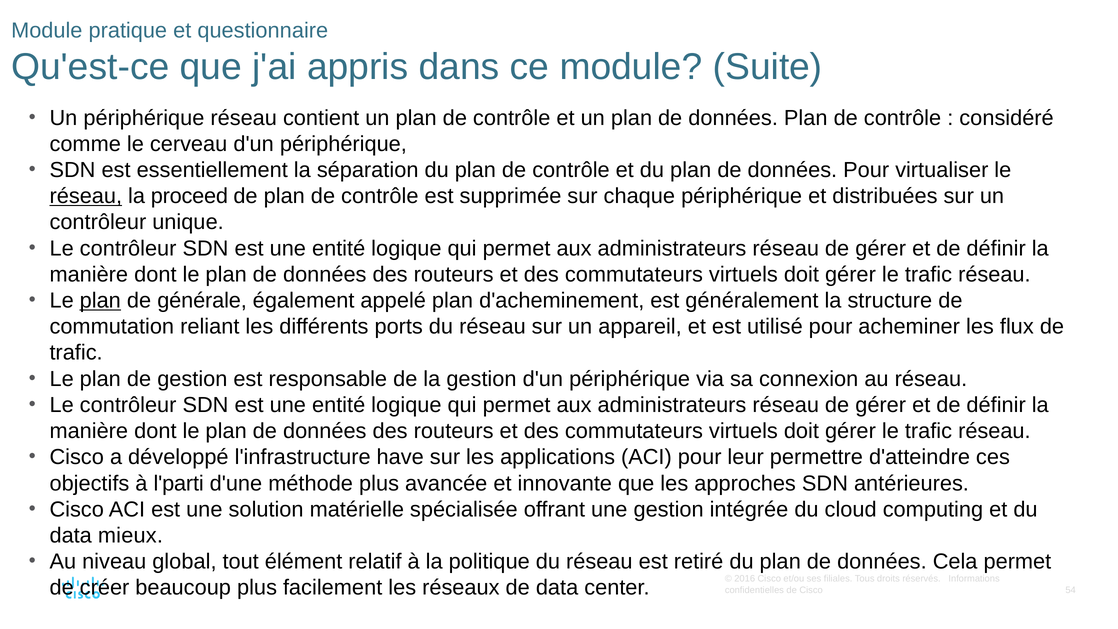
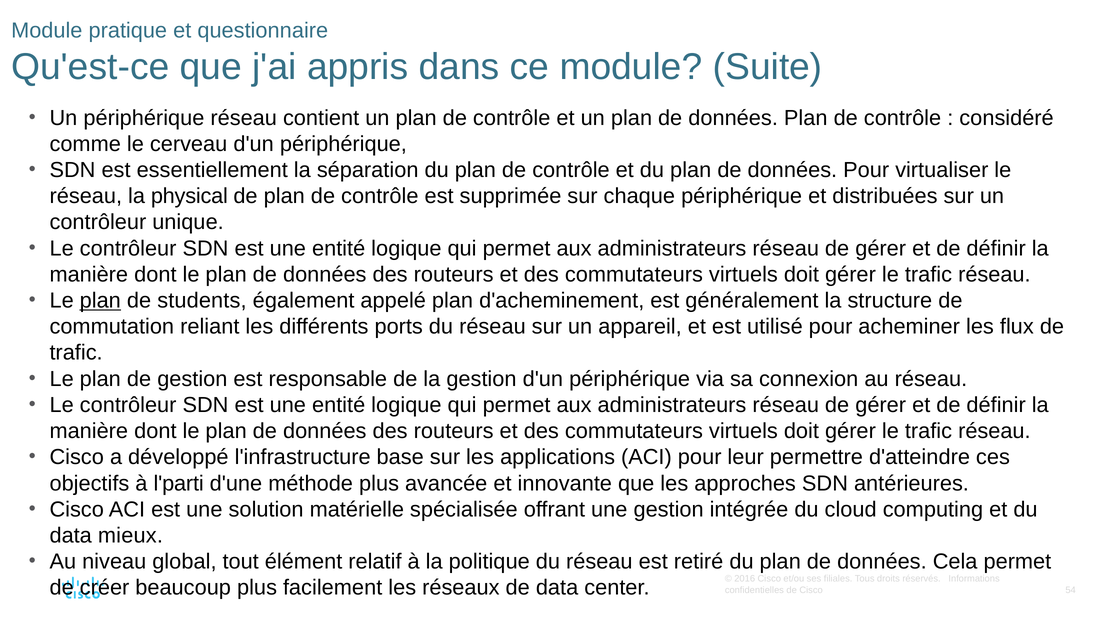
réseau at (86, 196) underline: present -> none
proceed: proceed -> physical
générale: générale -> students
have: have -> base
